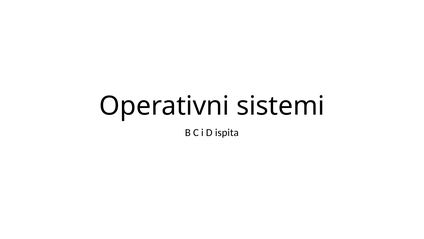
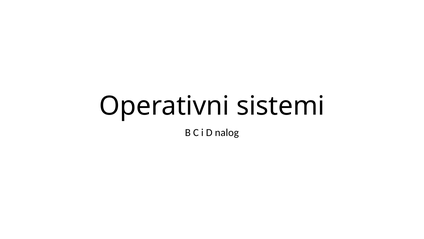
ispita: ispita -> nalog
